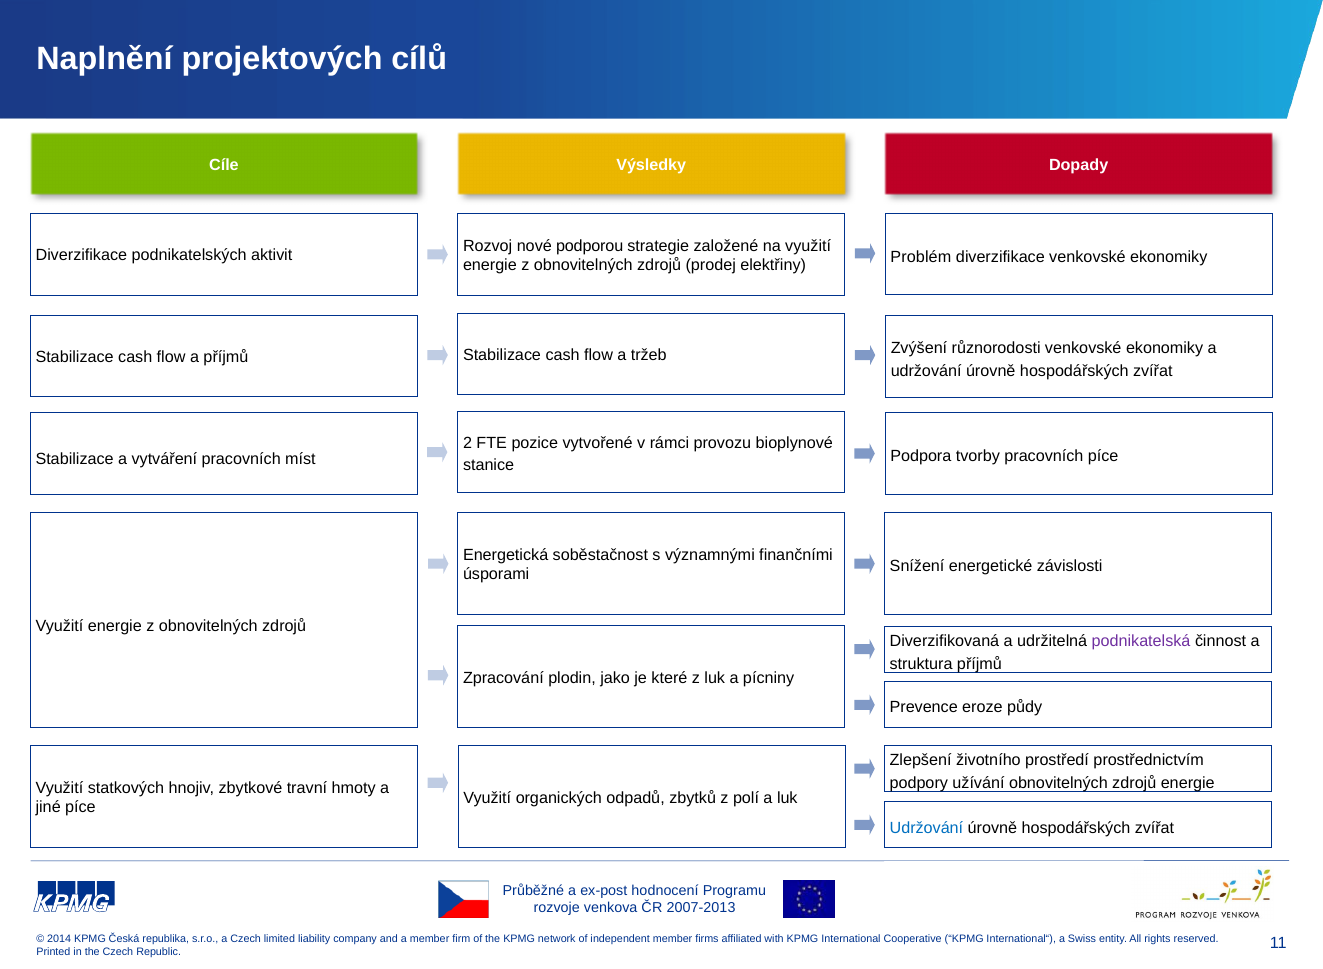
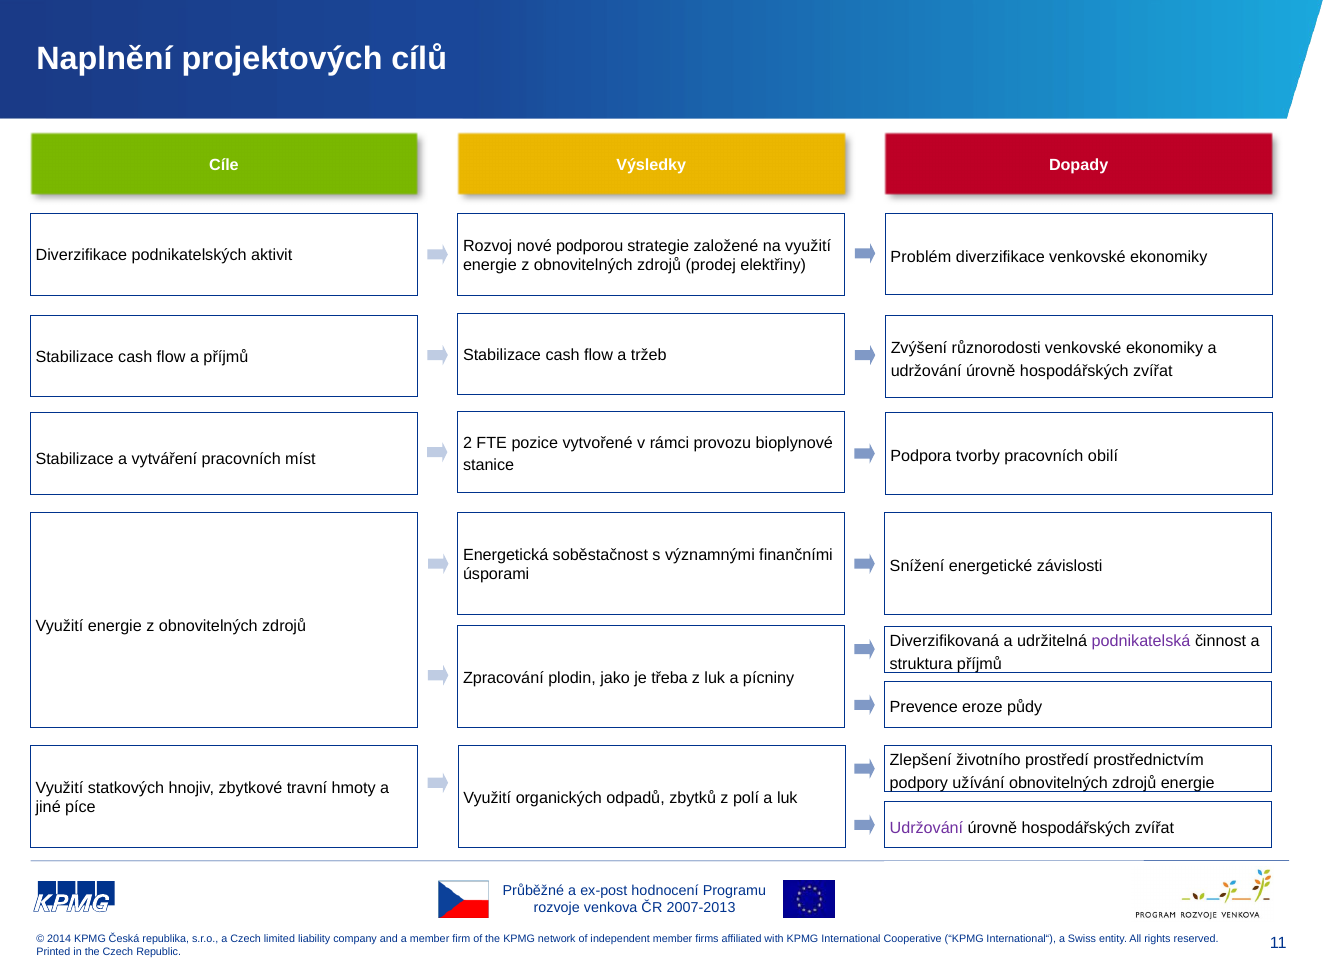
pracovních píce: píce -> obilí
které: které -> třeba
Udržování at (926, 828) colour: blue -> purple
